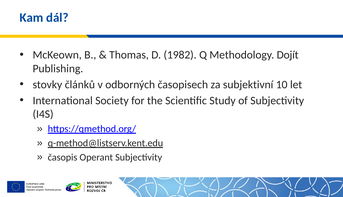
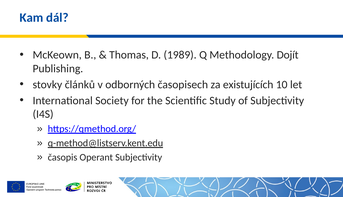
1982: 1982 -> 1989
subjektivní: subjektivní -> existujících
